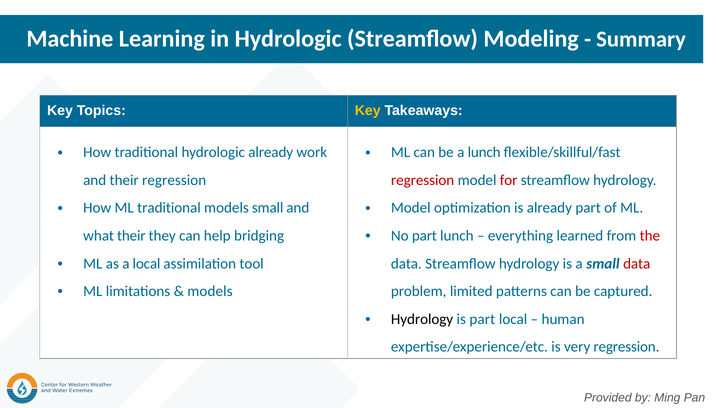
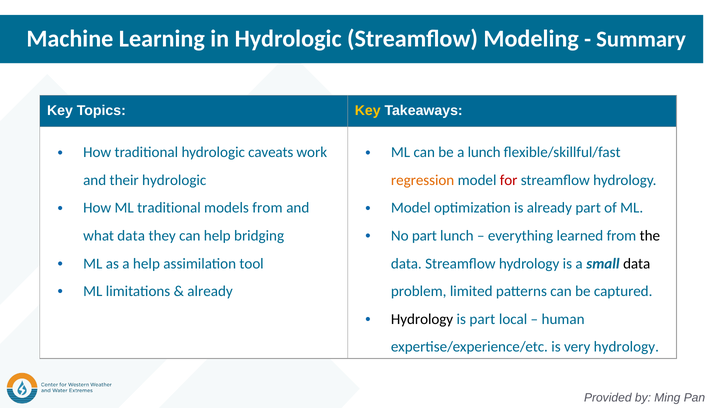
hydrologic already: already -> caveats
their regression: regression -> hydrologic
regression at (423, 180) colour: red -> orange
models small: small -> from
the colour: red -> black
what their: their -> data
a local: local -> help
data at (637, 263) colour: red -> black
models at (210, 291): models -> already
very regression: regression -> hydrology
